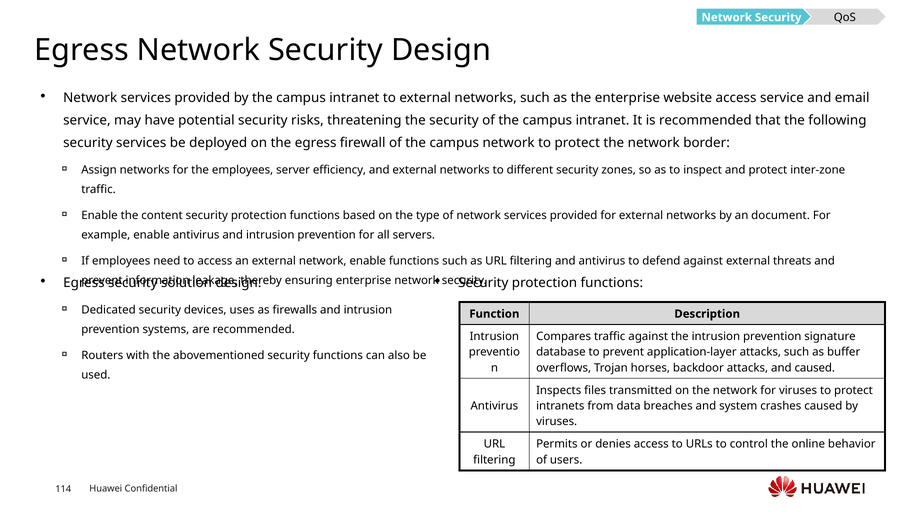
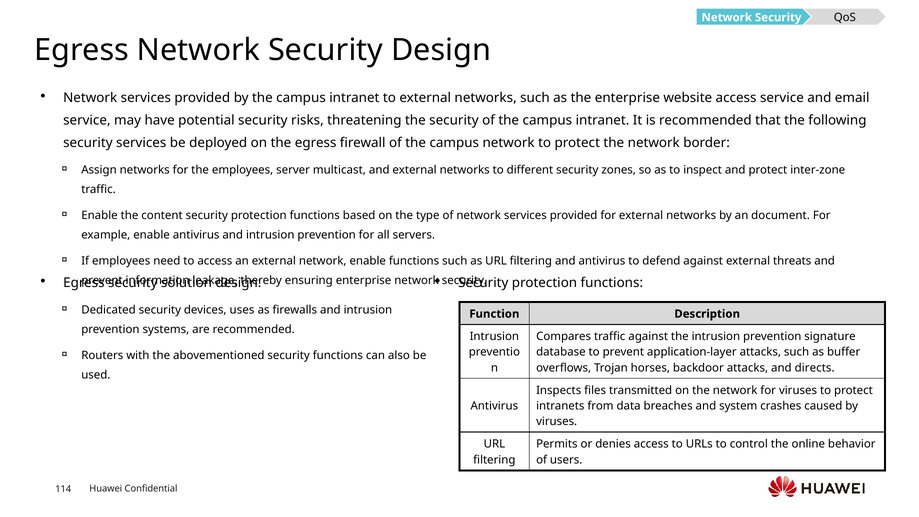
efficiency: efficiency -> multicast
and caused: caused -> directs
